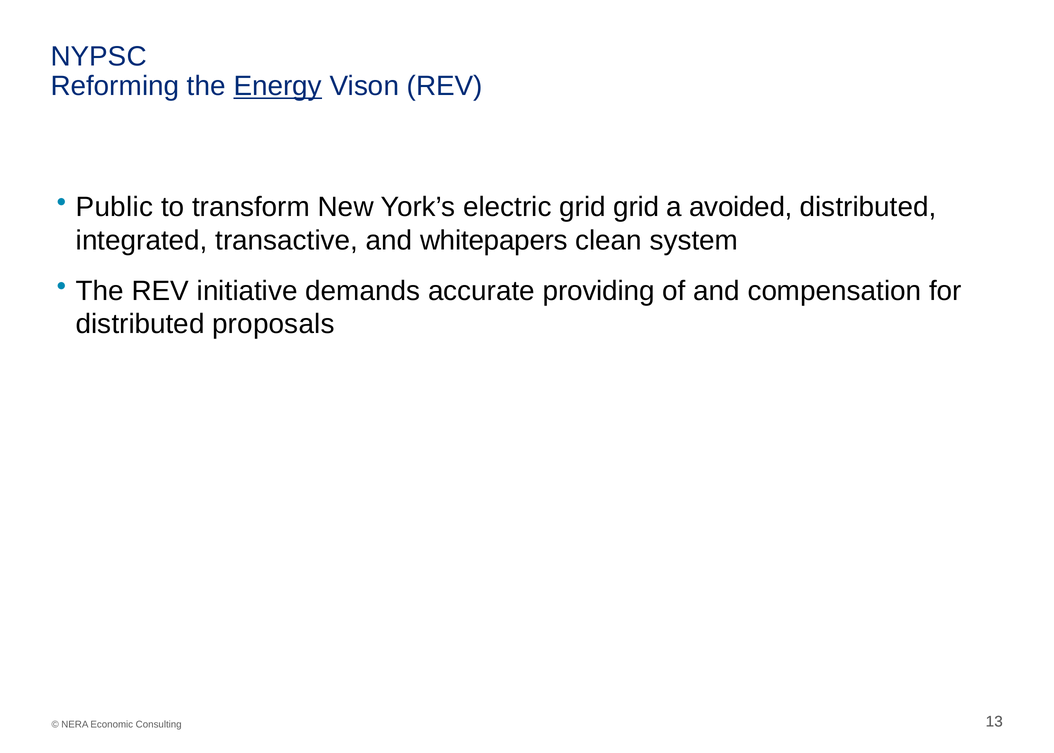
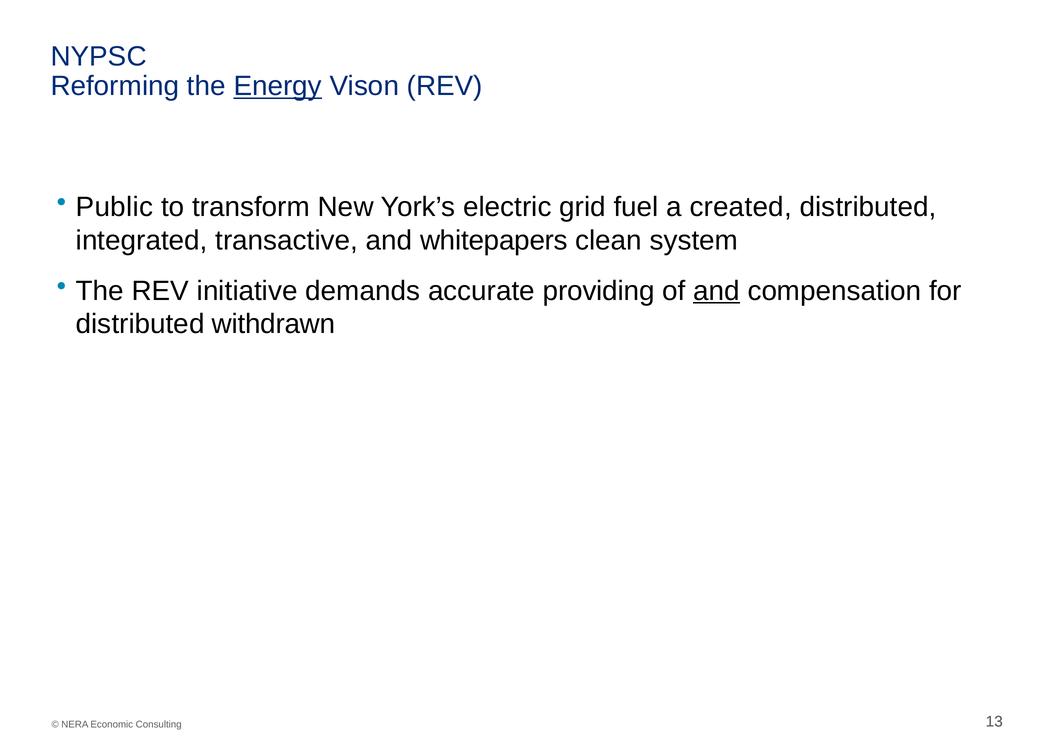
grid grid: grid -> fuel
avoided: avoided -> created
and at (716, 291) underline: none -> present
proposals: proposals -> withdrawn
